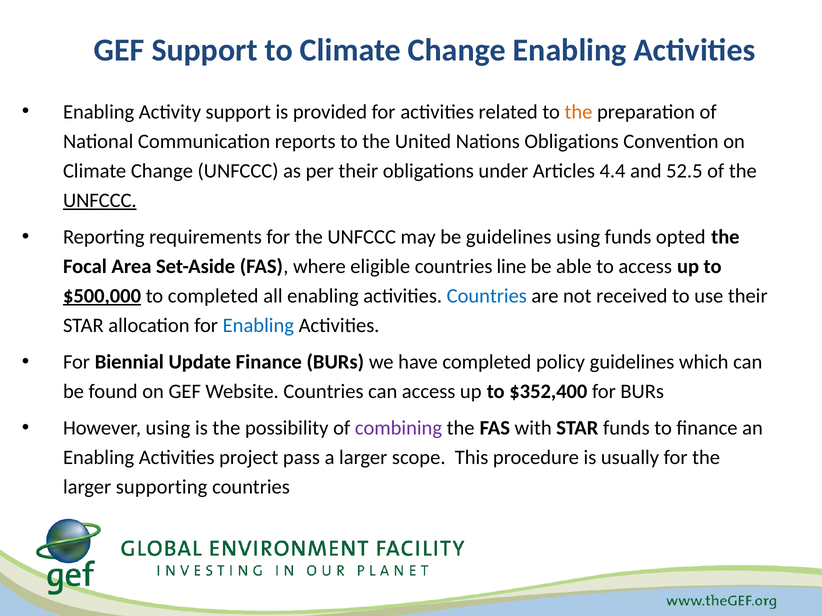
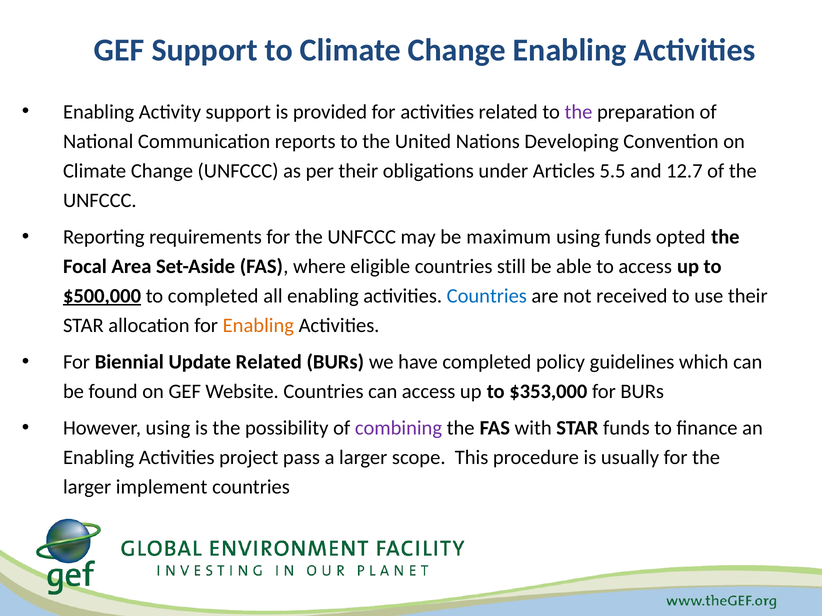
the at (578, 112) colour: orange -> purple
Nations Obligations: Obligations -> Developing
4.4: 4.4 -> 5.5
52.5: 52.5 -> 12.7
UNFCCC at (100, 201) underline: present -> none
be guidelines: guidelines -> maximum
line: line -> still
Enabling at (258, 326) colour: blue -> orange
Update Finance: Finance -> Related
$352,400: $352,400 -> $353,000
supporting: supporting -> implement
